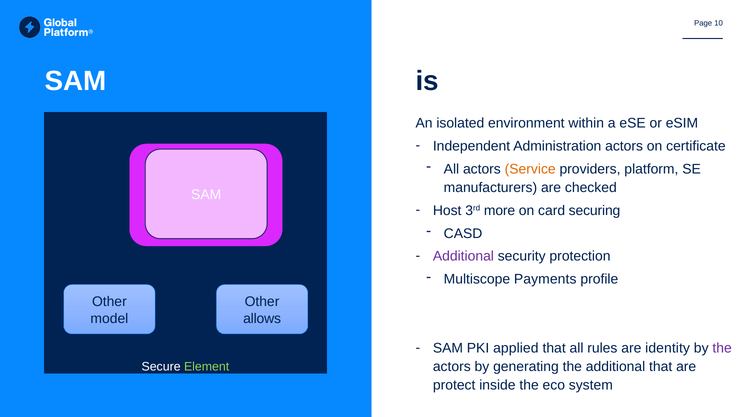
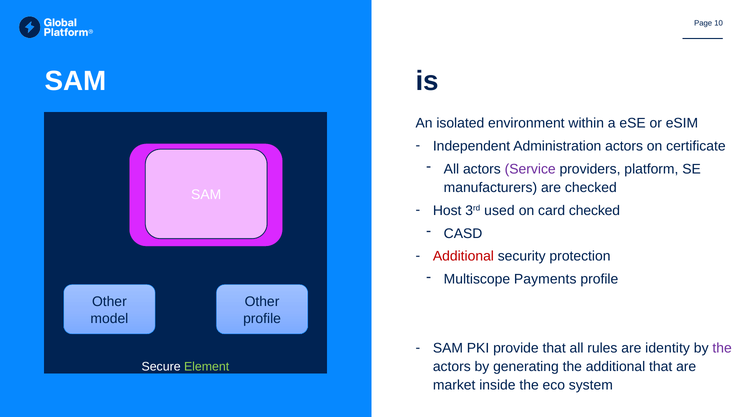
Service colour: orange -> purple
more: more -> used
card securing: securing -> checked
Additional at (463, 257) colour: purple -> red
allows at (262, 319): allows -> profile
applied: applied -> provide
protect: protect -> market
